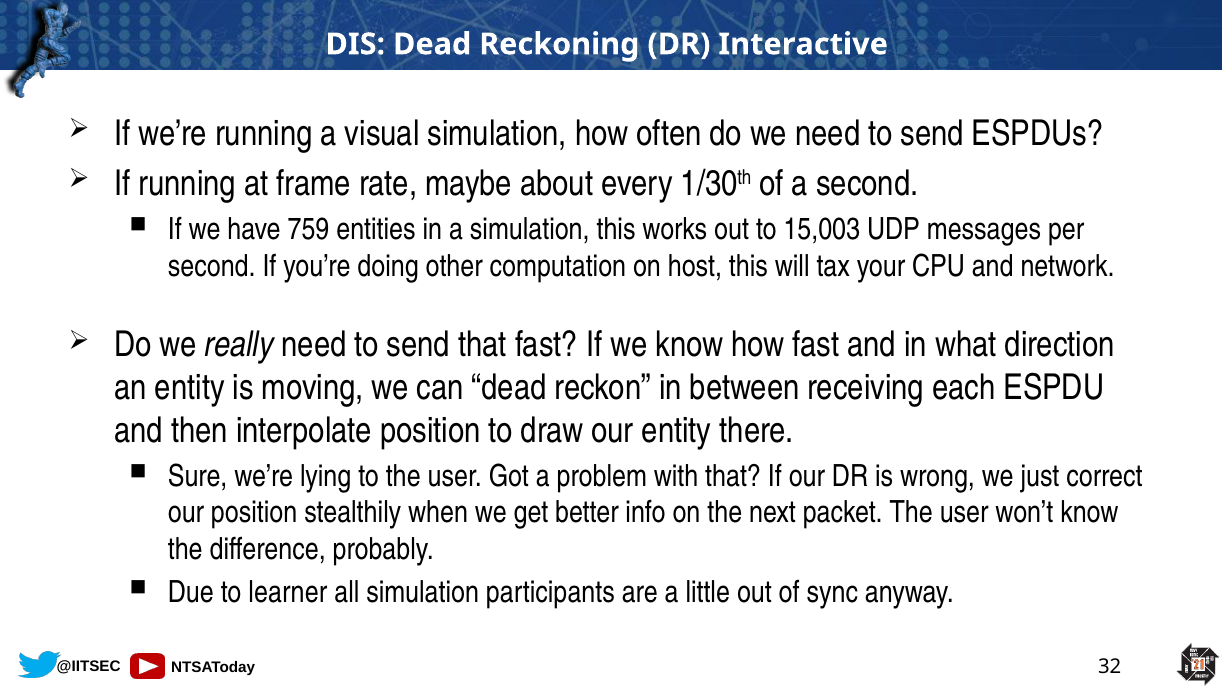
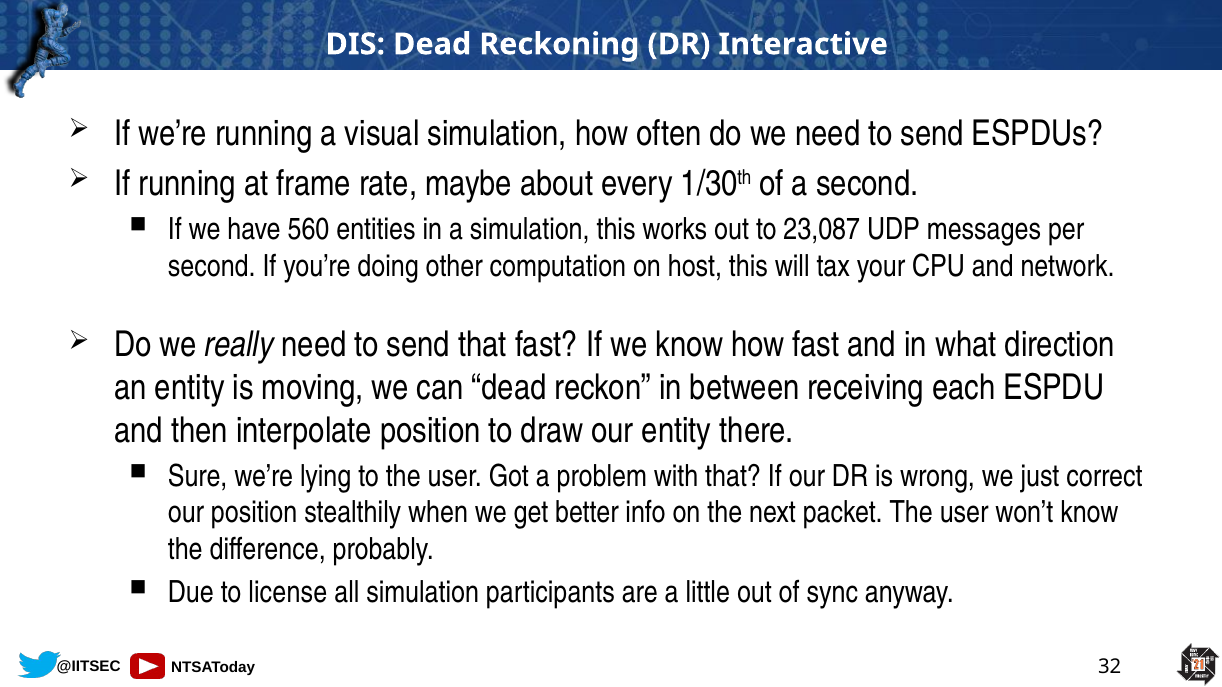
759: 759 -> 560
15,003: 15,003 -> 23,087
learner: learner -> license
